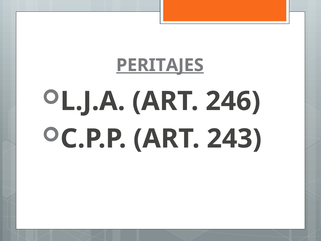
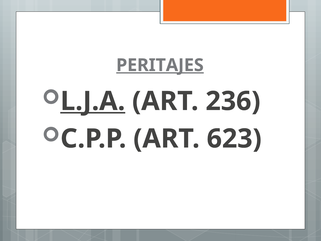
L.J.A underline: none -> present
246: 246 -> 236
243: 243 -> 623
